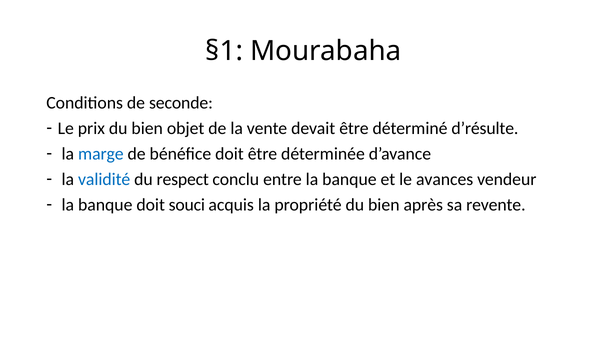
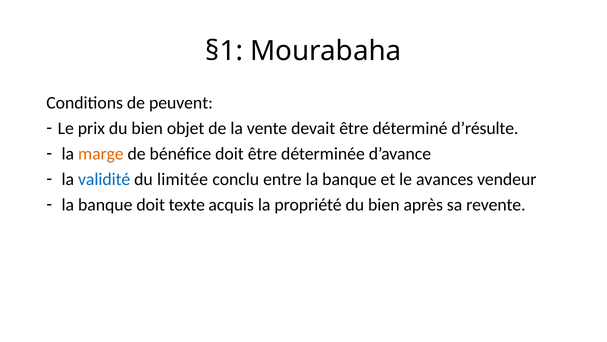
seconde: seconde -> peuvent
marge colour: blue -> orange
respect: respect -> limitée
souci: souci -> texte
